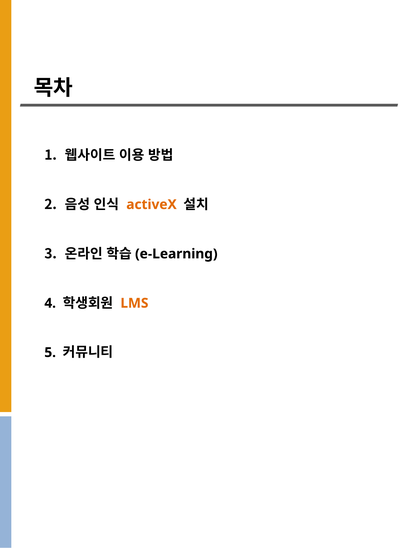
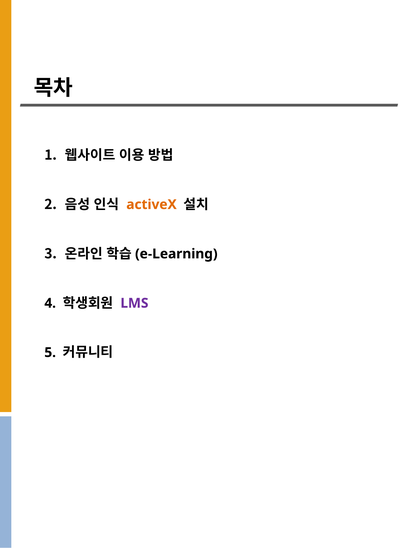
LMS colour: orange -> purple
